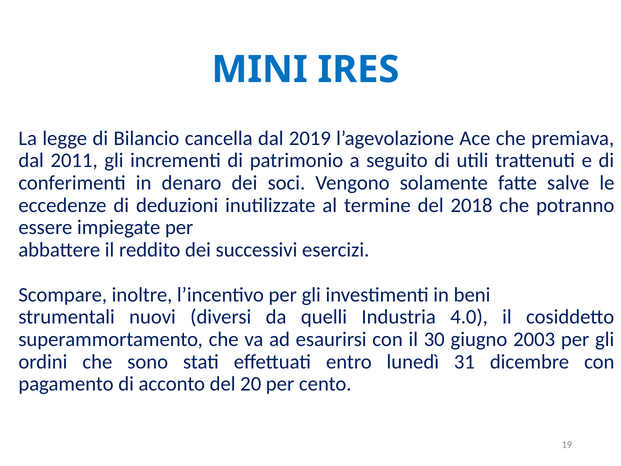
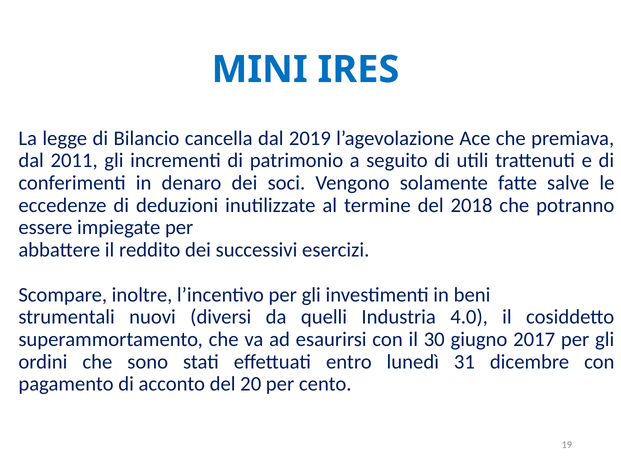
2003: 2003 -> 2017
